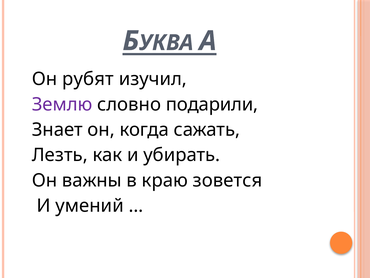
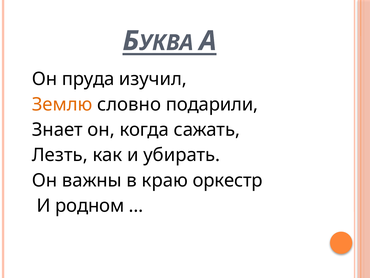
рубят: рубят -> пруда
Землю colour: purple -> orange
зовется: зовется -> оркестр
умений: умений -> родном
